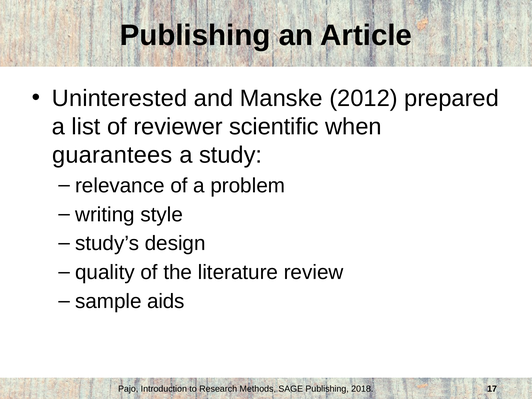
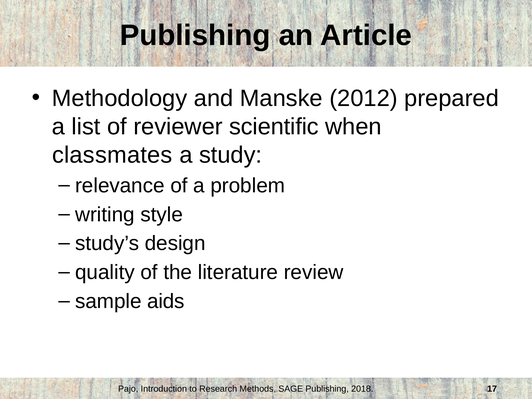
Uninterested: Uninterested -> Methodology
guarantees: guarantees -> classmates
